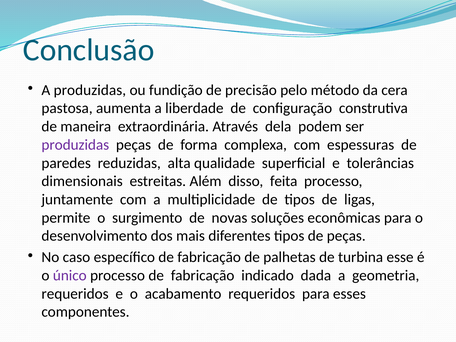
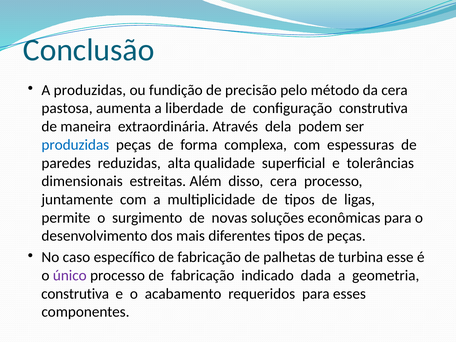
produzidas at (75, 145) colour: purple -> blue
disso feita: feita -> cera
requeridos at (75, 294): requeridos -> construtiva
